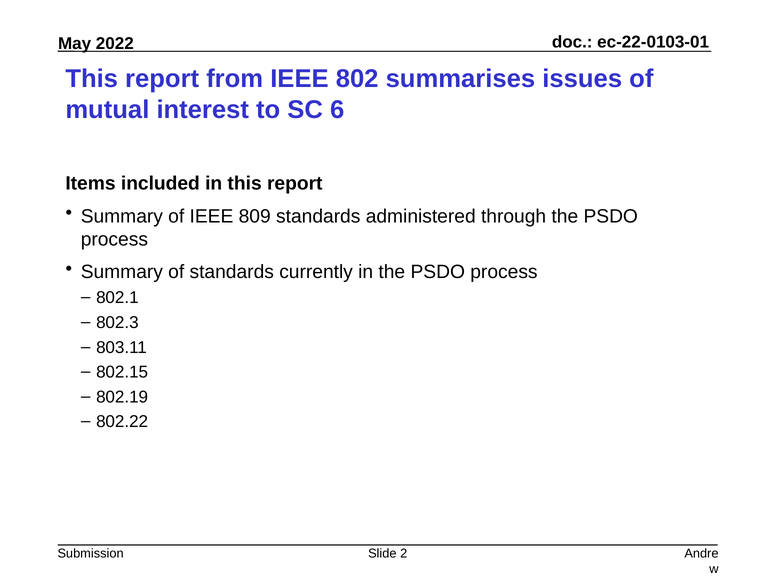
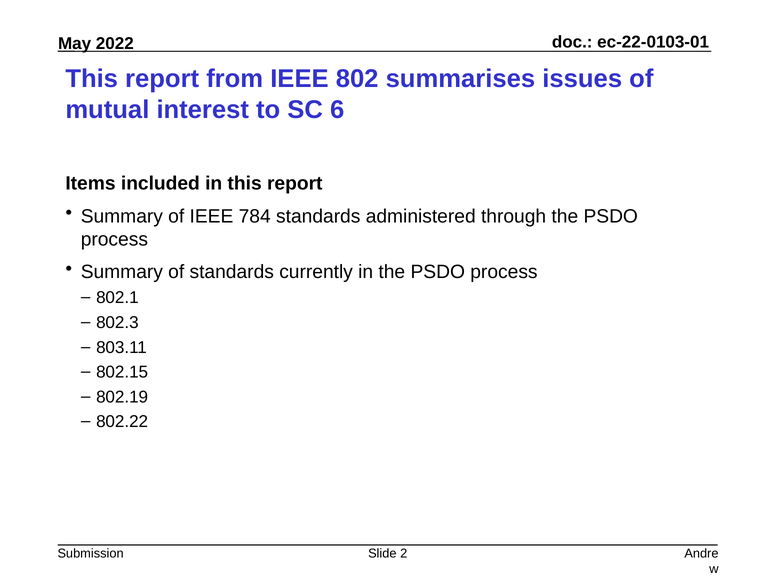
809: 809 -> 784
